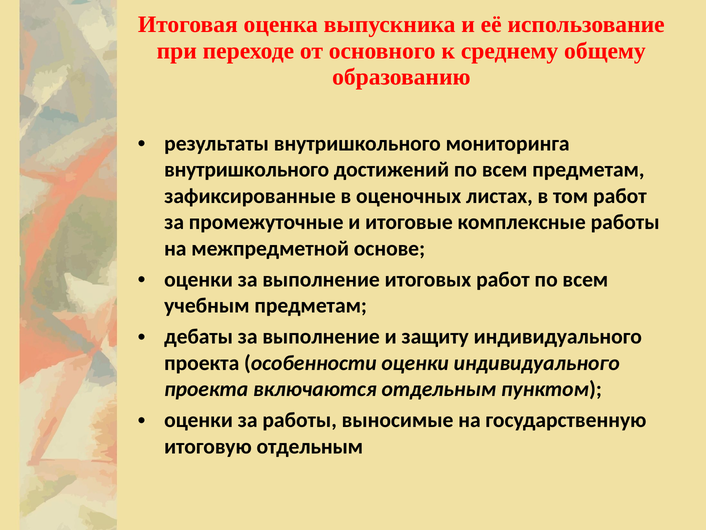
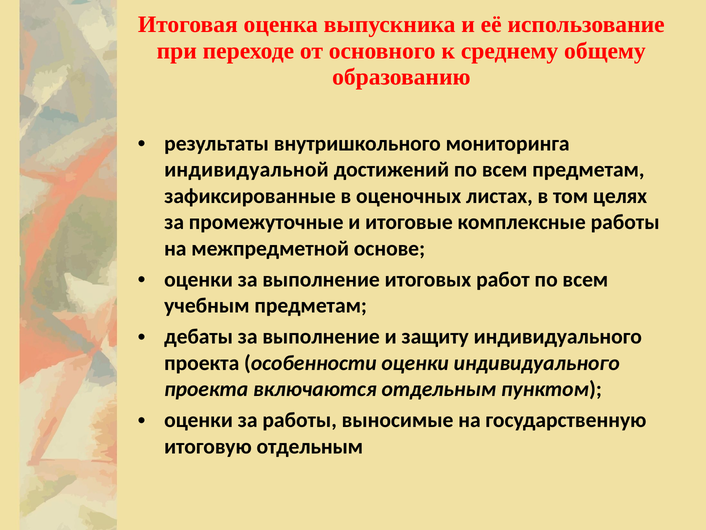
внутришкольного at (247, 170): внутришкольного -> индивидуальной
том работ: работ -> целях
